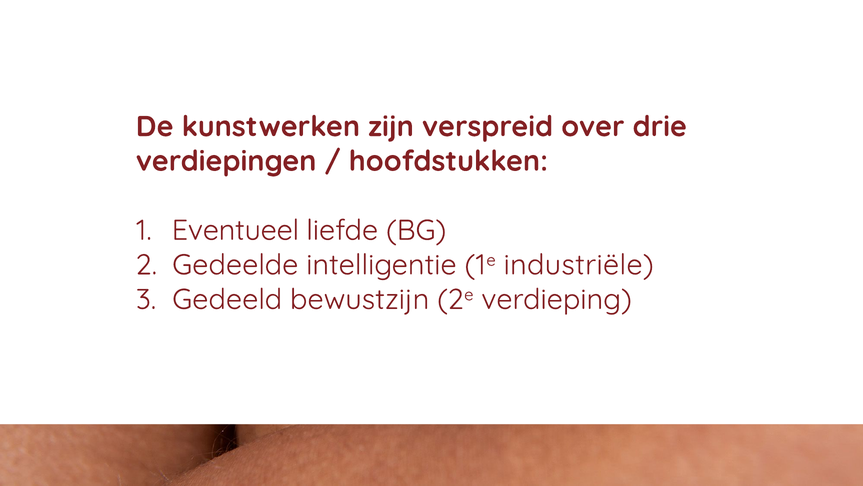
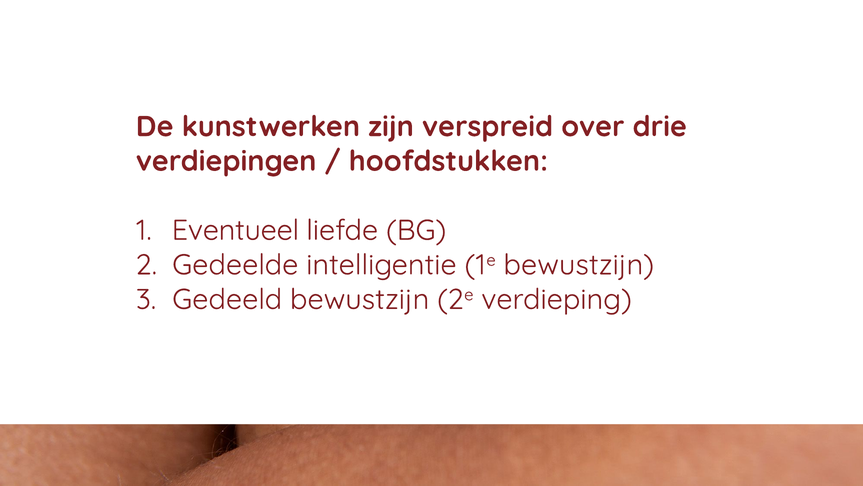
1e industriële: industriële -> bewustzijn
